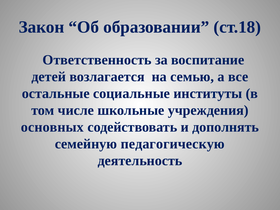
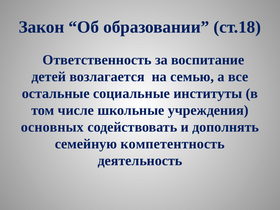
педагогическую: педагогическую -> компетентность
